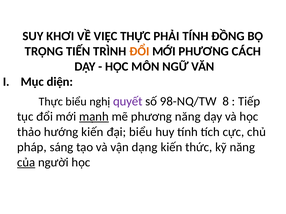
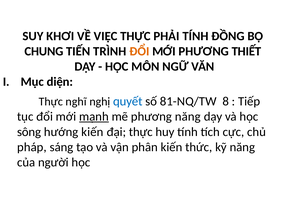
TRỌNG: TRỌNG -> CHUNG
CÁCH: CÁCH -> THIẾT
Thực biểu: biểu -> nghĩ
quyết colour: purple -> blue
98-NQ/TW: 98-NQ/TW -> 81-NQ/TW
thảo: thảo -> sông
đại biểu: biểu -> thực
dạng: dạng -> phân
của underline: present -> none
